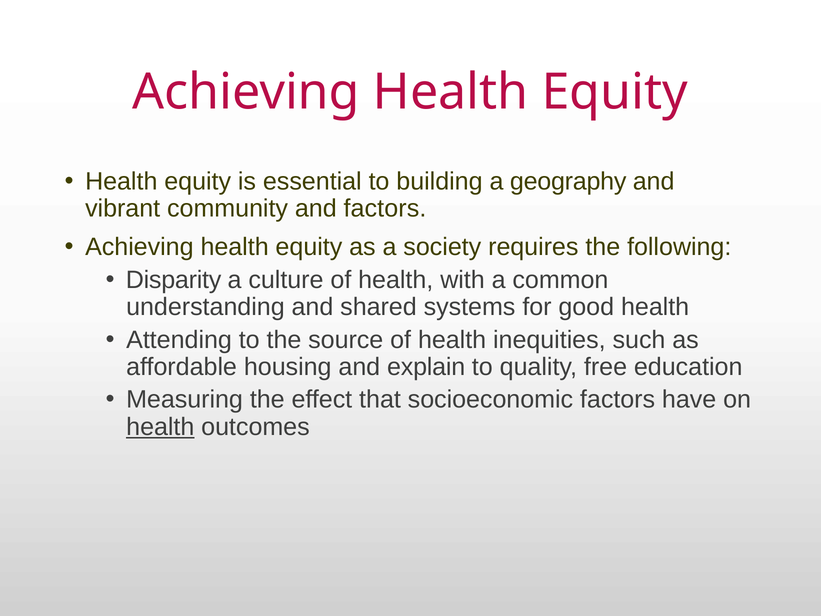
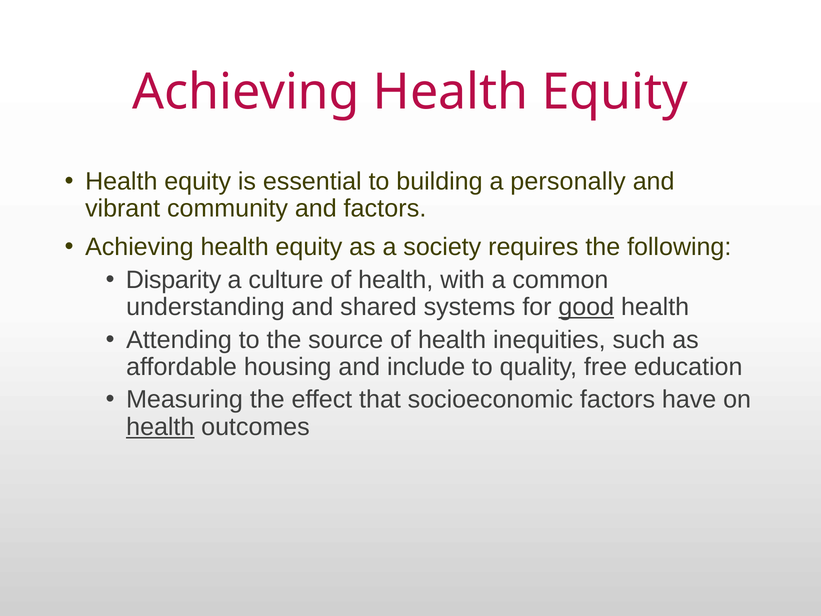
geography: geography -> personally
good underline: none -> present
explain: explain -> include
